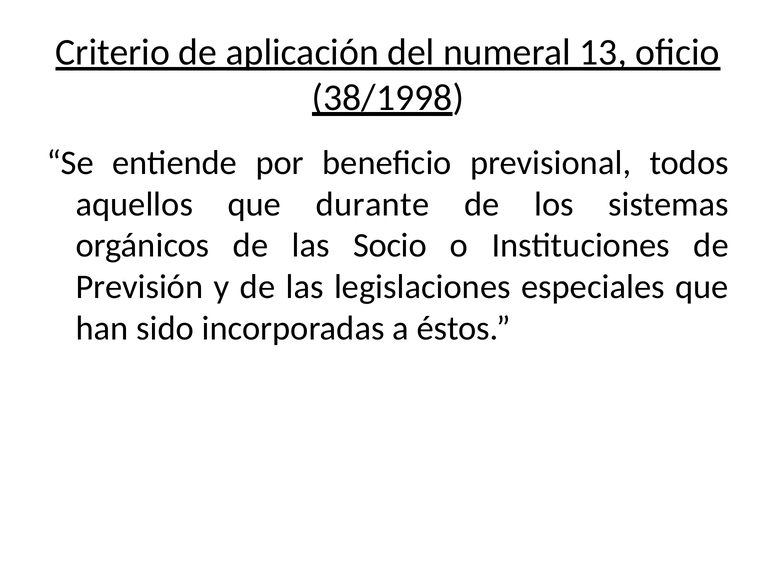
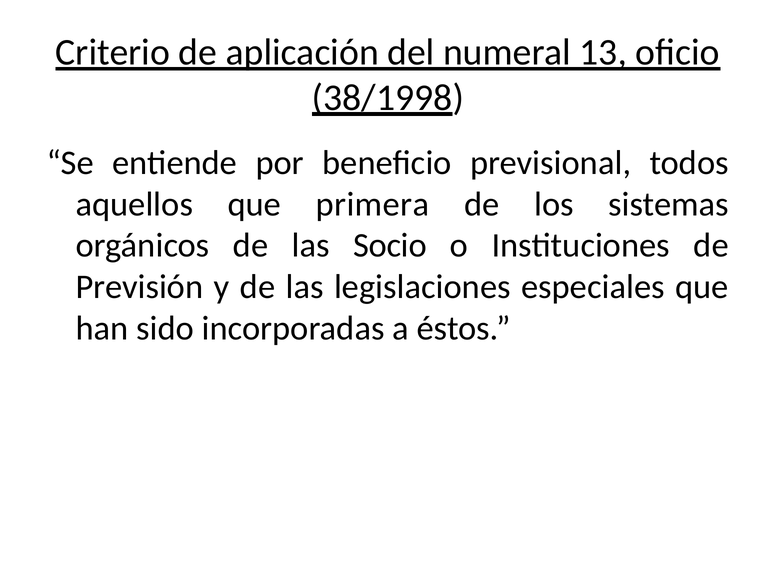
durante: durante -> primera
